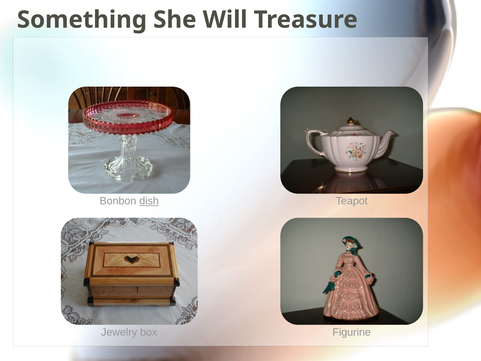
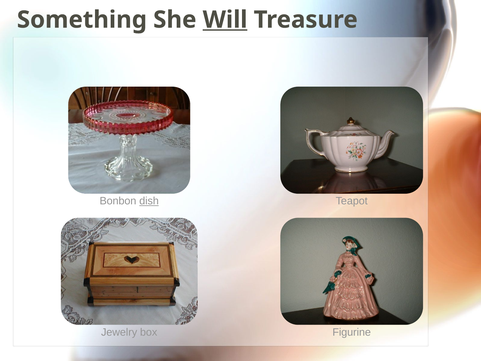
Will underline: none -> present
